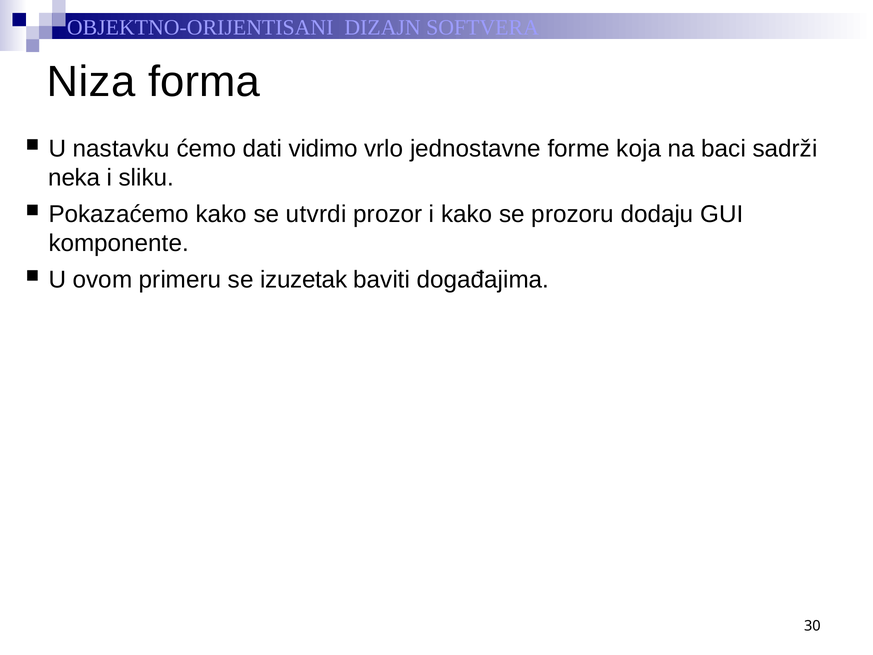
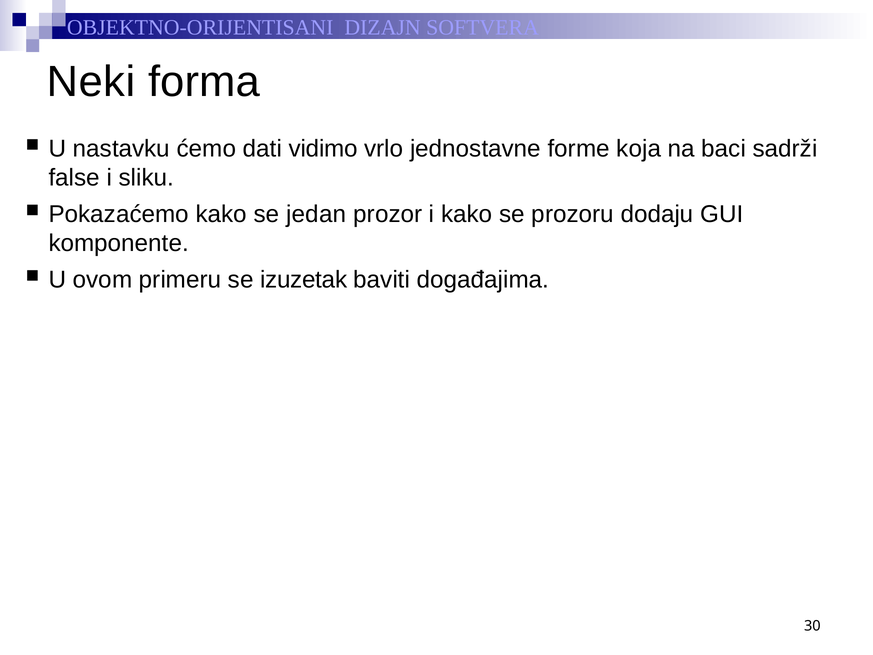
Niza: Niza -> Neki
neka: neka -> false
utvrdi: utvrdi -> jedan
